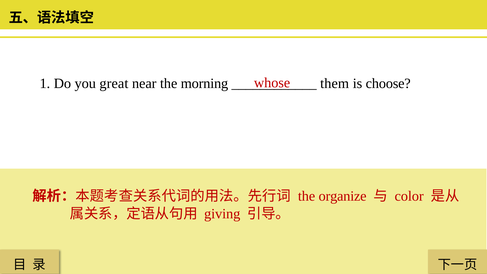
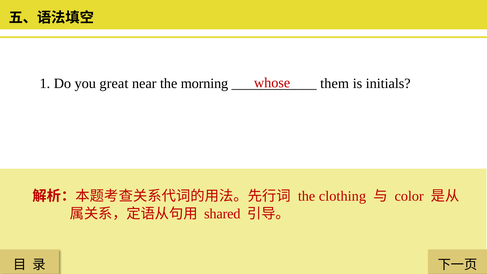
choose: choose -> initials
organize: organize -> clothing
giving: giving -> shared
